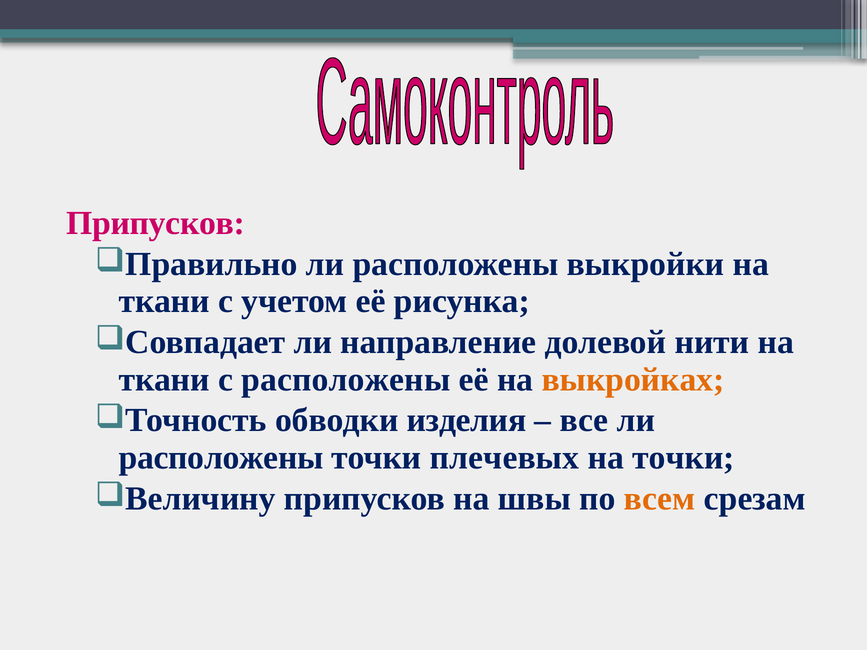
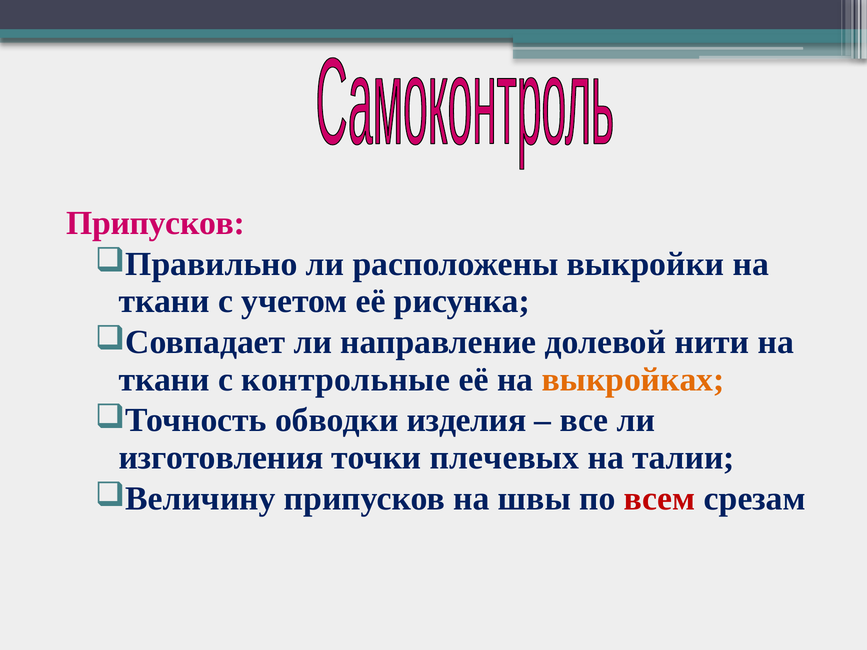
с расположены: расположены -> контрольные
расположены at (221, 458): расположены -> изготовления
на точки: точки -> талии
всем colour: orange -> red
